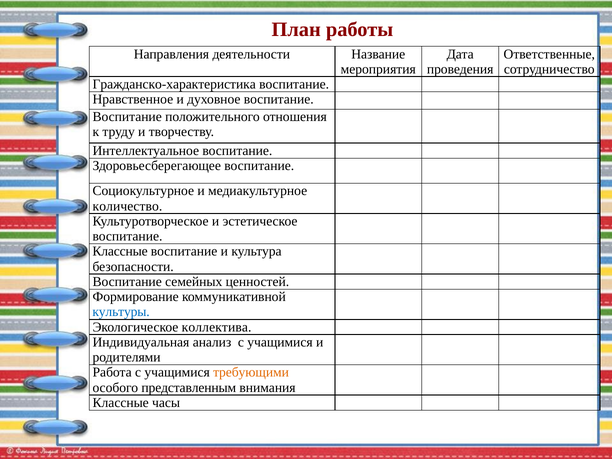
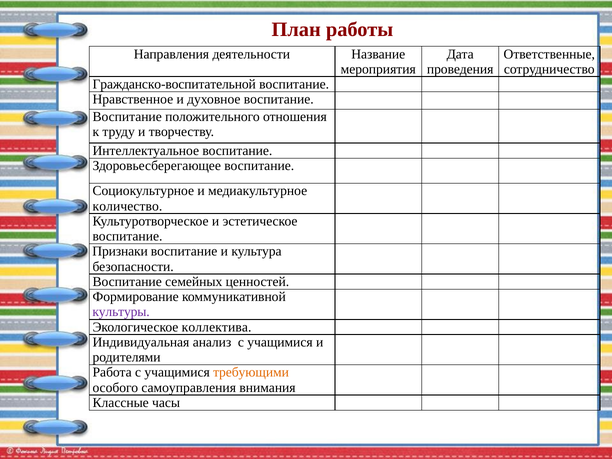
Гражданско-характеристика: Гражданско-характеристика -> Гражданско-воспитательной
Классные at (120, 251): Классные -> Признаки
культуры colour: blue -> purple
представленным: представленным -> самоуправления
